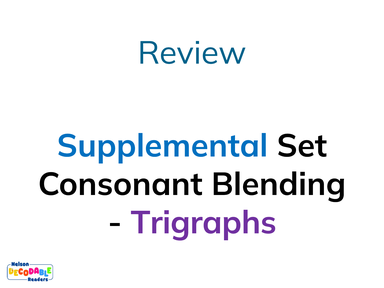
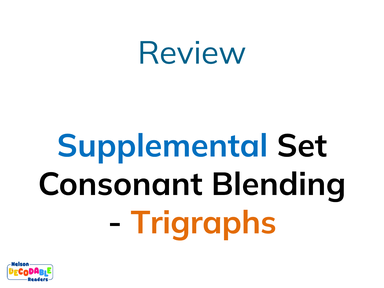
Trigraphs colour: purple -> orange
